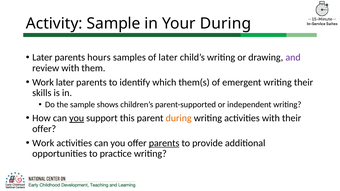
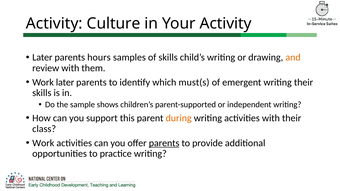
Activity Sample: Sample -> Culture
Your During: During -> Activity
of later: later -> skills
and colour: purple -> orange
them(s: them(s -> must(s
you at (77, 118) underline: present -> none
offer at (44, 129): offer -> class
